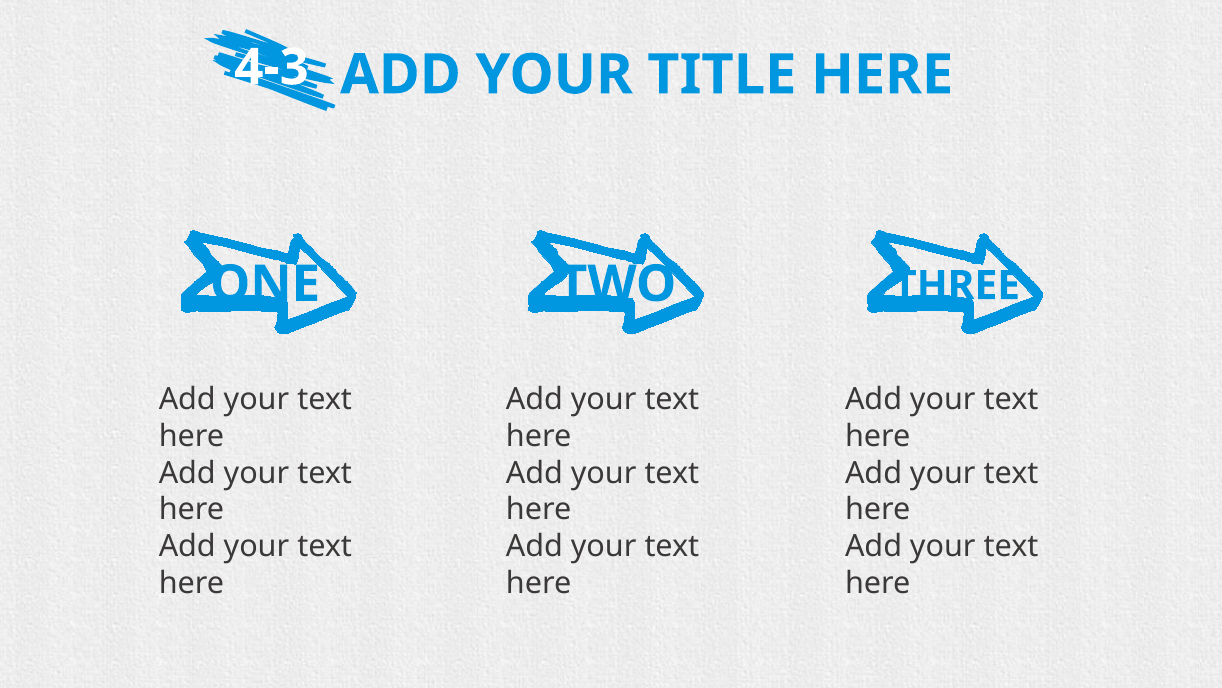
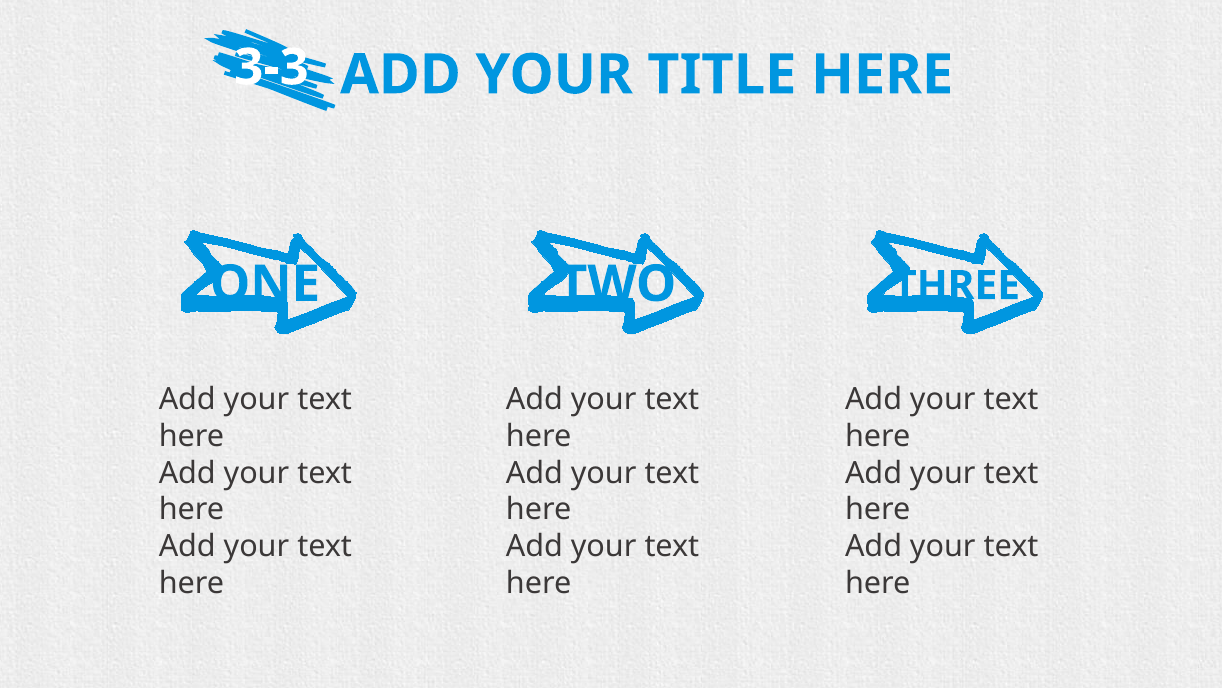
4-3: 4-3 -> 3-3
